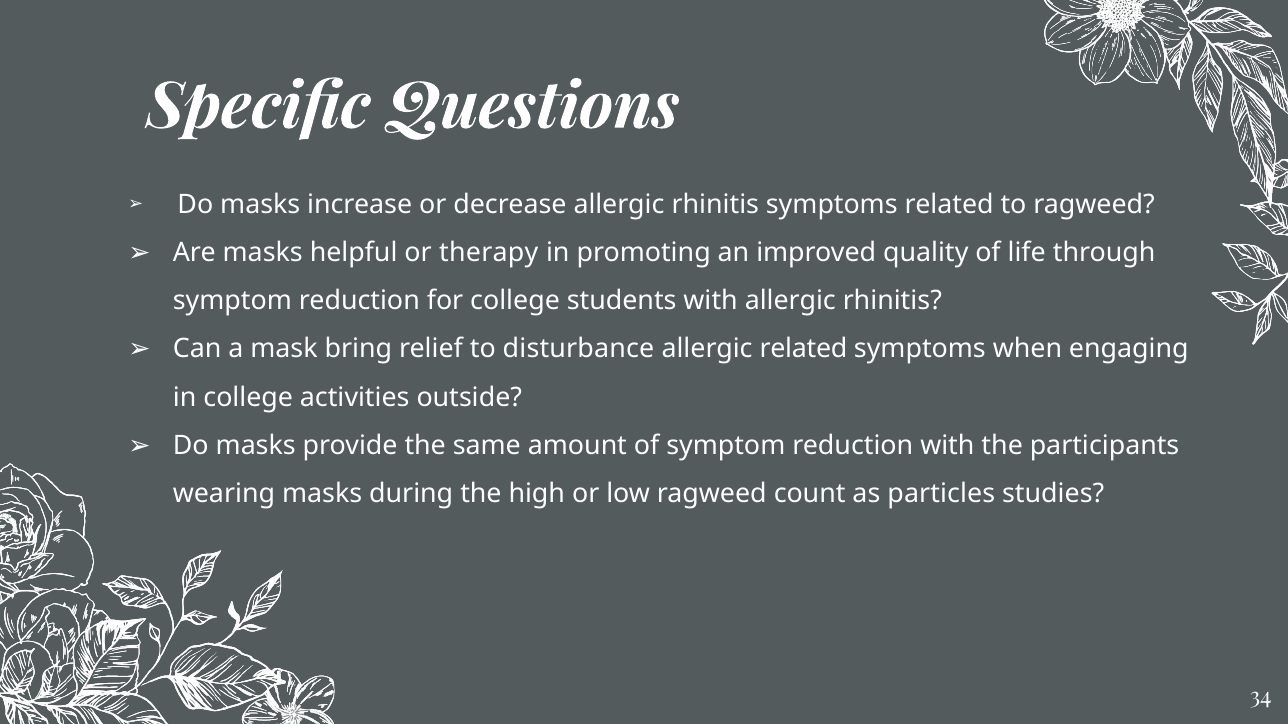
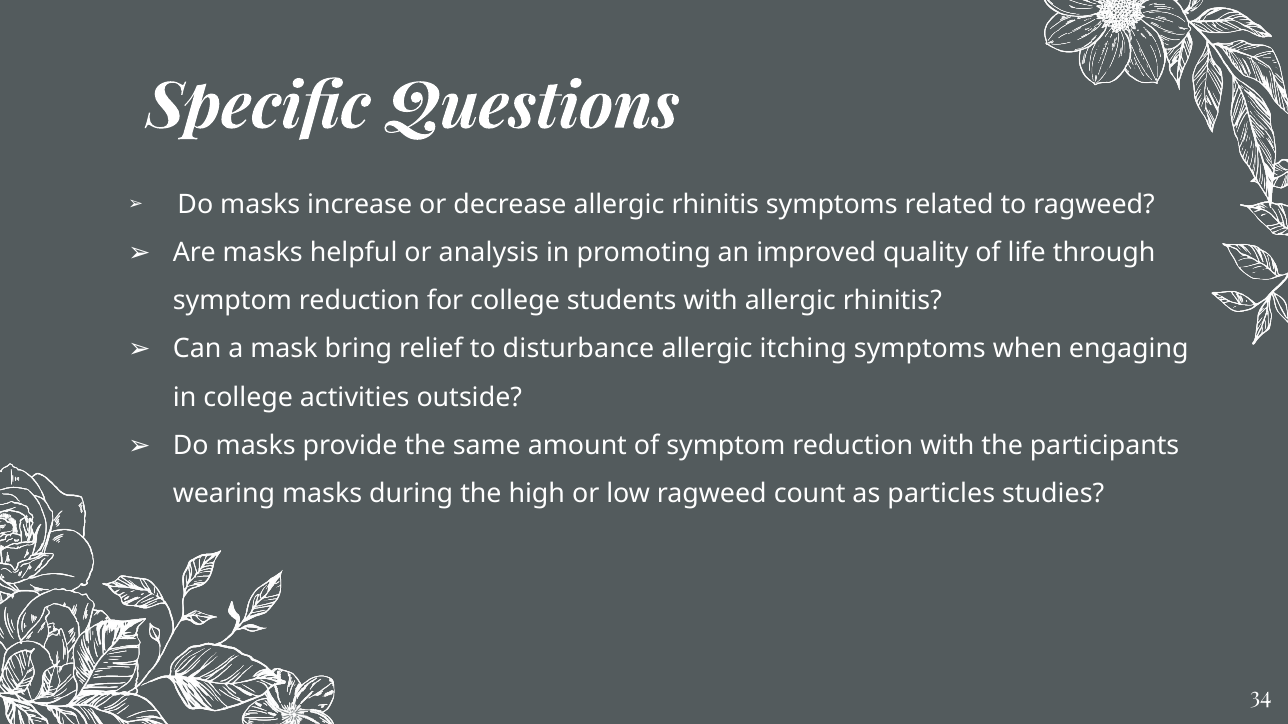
therapy: therapy -> analysis
allergic related: related -> itching
